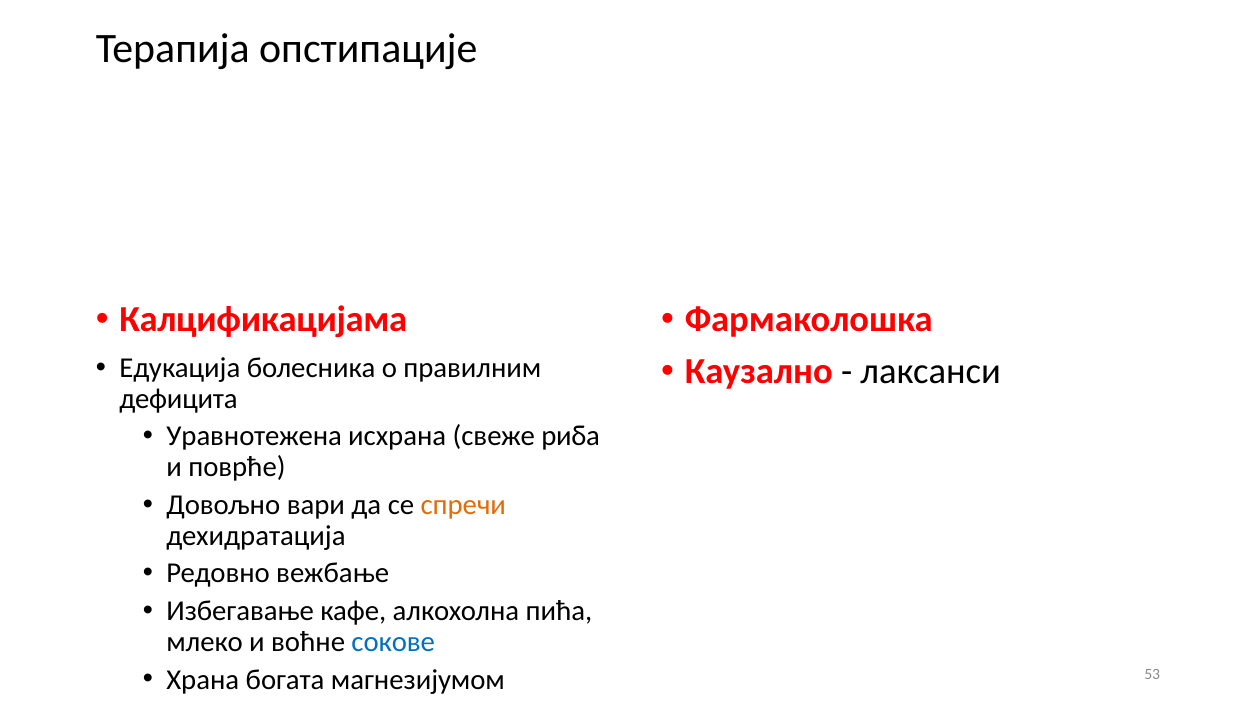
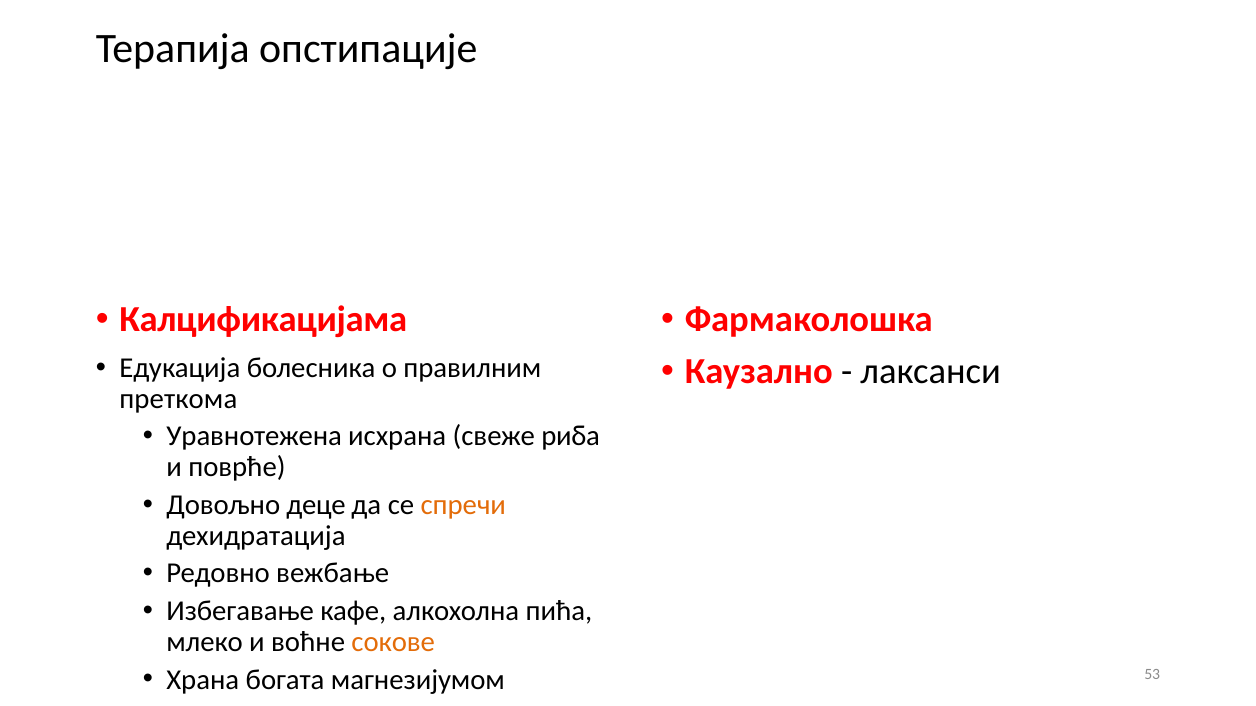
дефицита: дефицита -> преткома
вари: вари -> деце
сокове colour: blue -> orange
